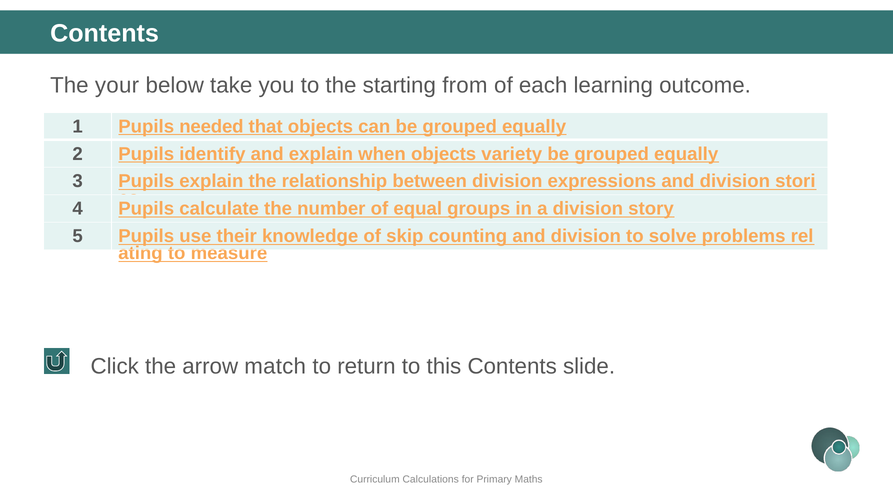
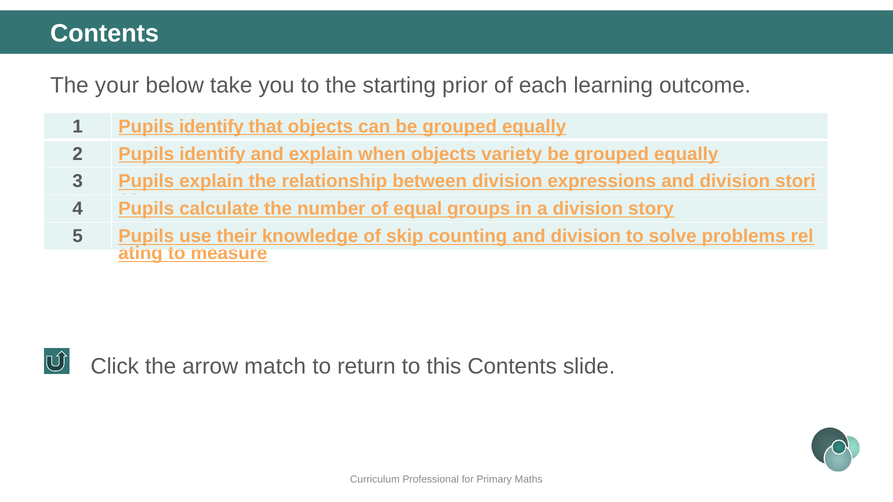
from: from -> prior
1 Pupils needed: needed -> identify
Calculations: Calculations -> Professional
